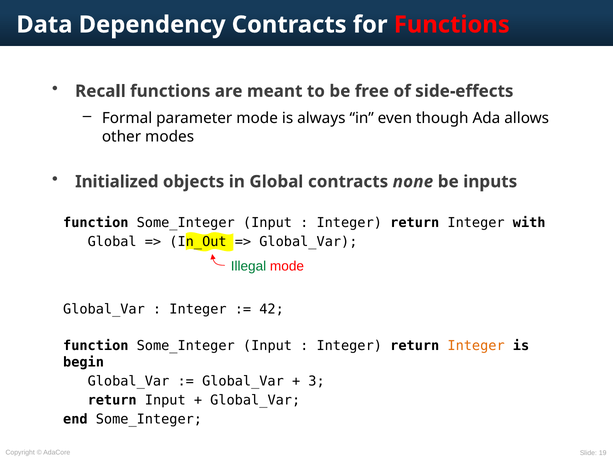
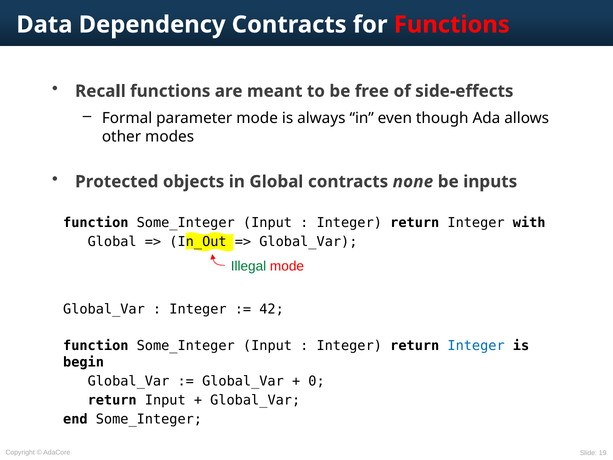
Initialized: Initialized -> Protected
Integer at (476, 346) colour: orange -> blue
3: 3 -> 0
